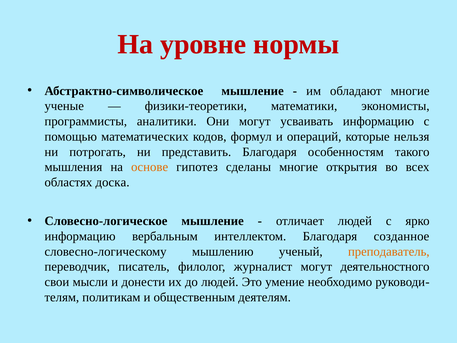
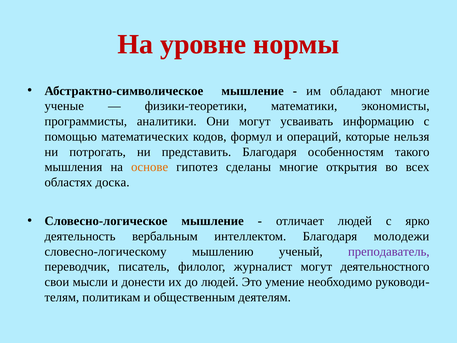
информацию at (80, 236): информацию -> деятельность
созданное: созданное -> молодежи
преподаватель colour: orange -> purple
